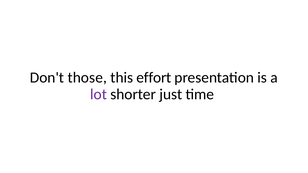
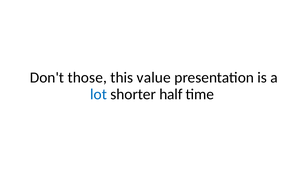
effort: effort -> value
lot colour: purple -> blue
just: just -> half
